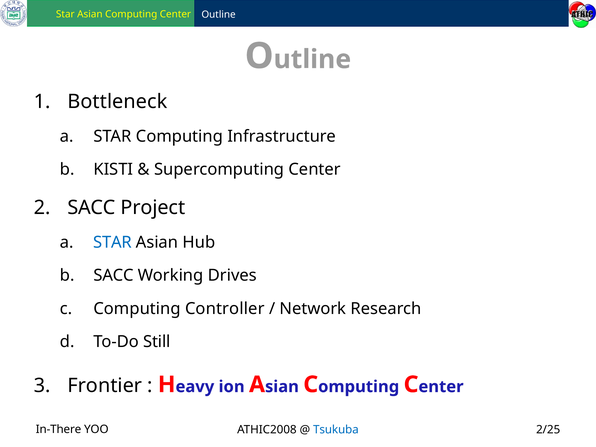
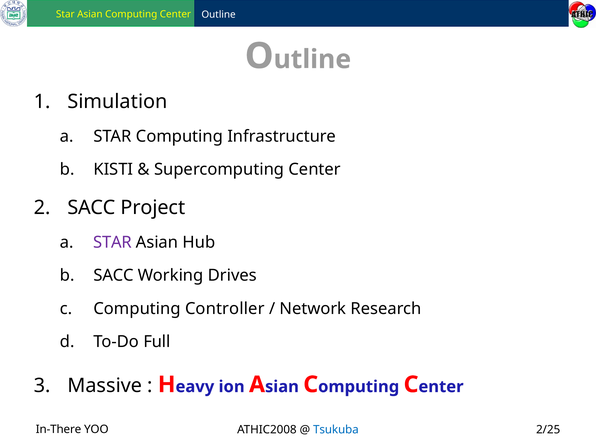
Bottleneck: Bottleneck -> Simulation
STAR at (113, 242) colour: blue -> purple
Still: Still -> Full
Frontier: Frontier -> Massive
